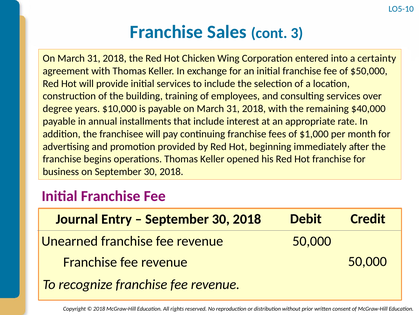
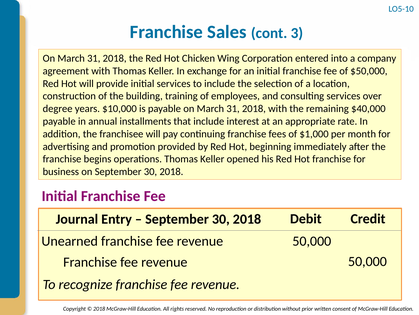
certainty: certainty -> company
